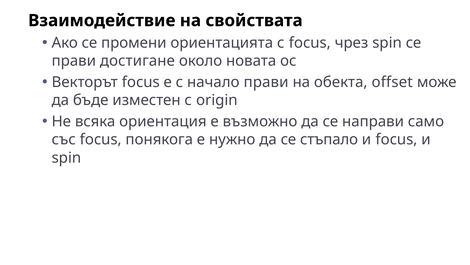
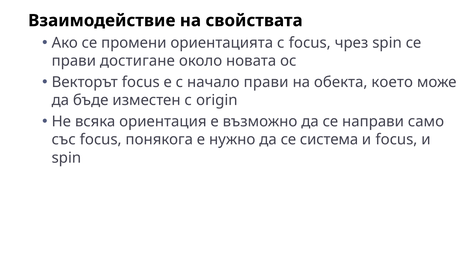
offset: offset -> което
стъпало: стъпало -> система
